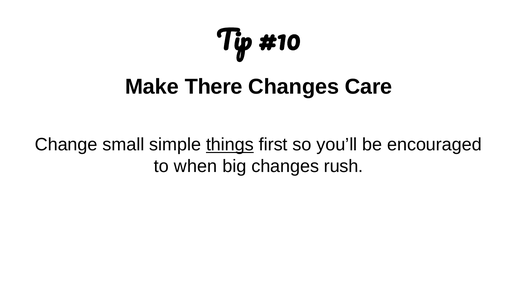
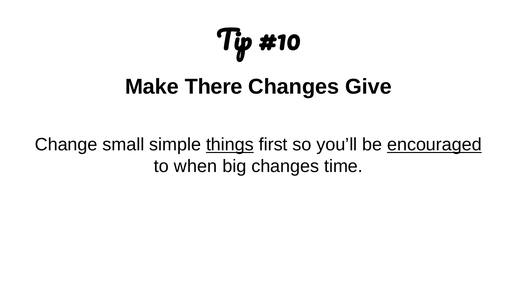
Care: Care -> Give
encouraged underline: none -> present
rush: rush -> time
